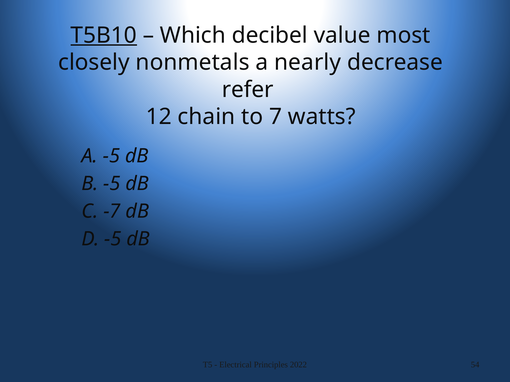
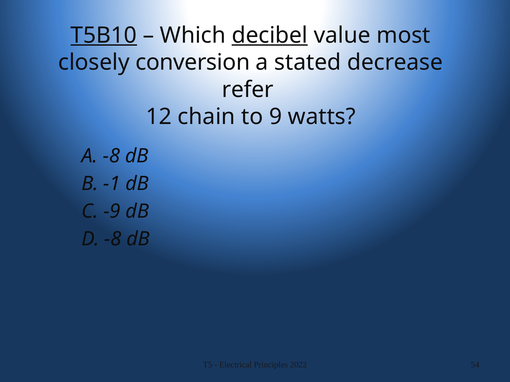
decibel underline: none -> present
nonmetals: nonmetals -> conversion
nearly: nearly -> stated
7: 7 -> 9
A -5: -5 -> -8
B -5: -5 -> -1
-7: -7 -> -9
D -5: -5 -> -8
